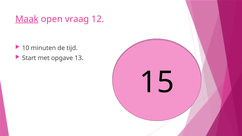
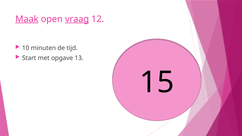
vraag underline: none -> present
